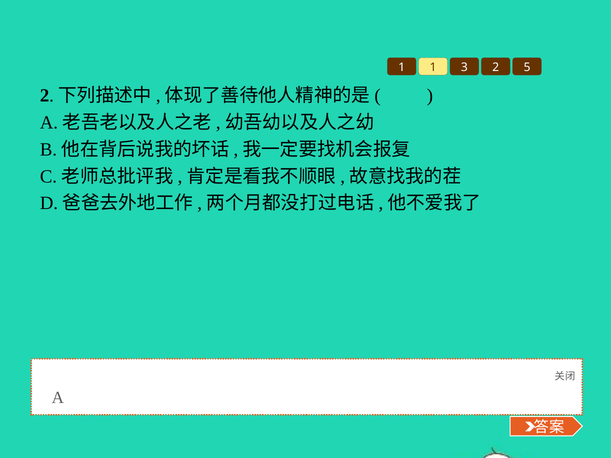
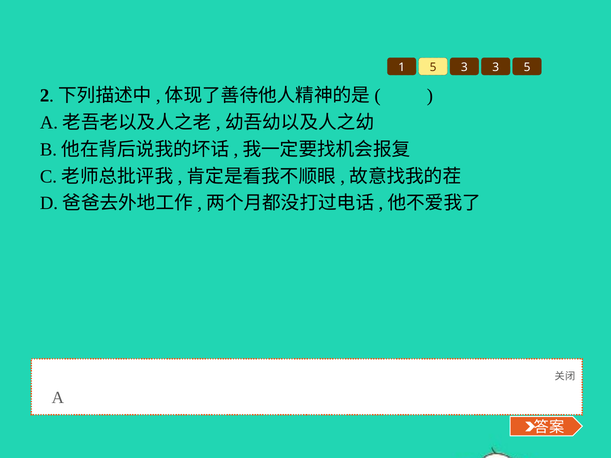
1 1: 1 -> 5
3 2: 2 -> 3
